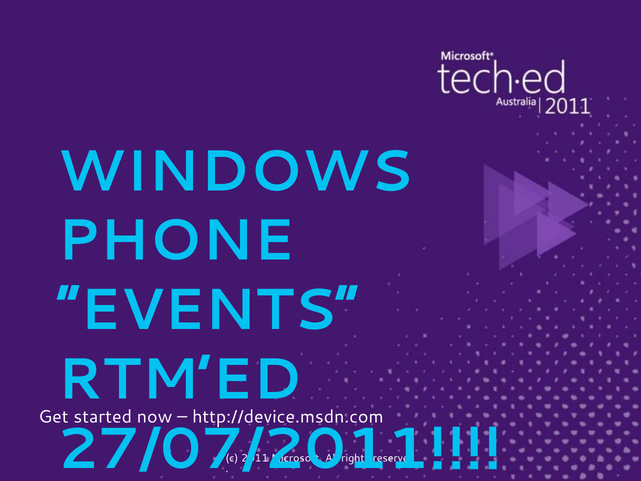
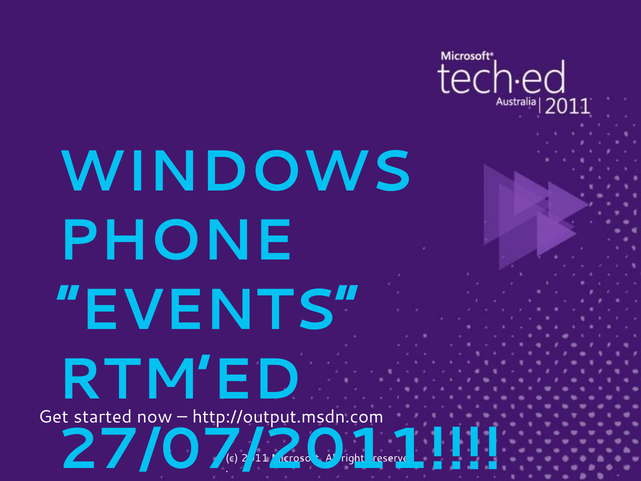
http://device.msdn.com: http://device.msdn.com -> http://output.msdn.com
